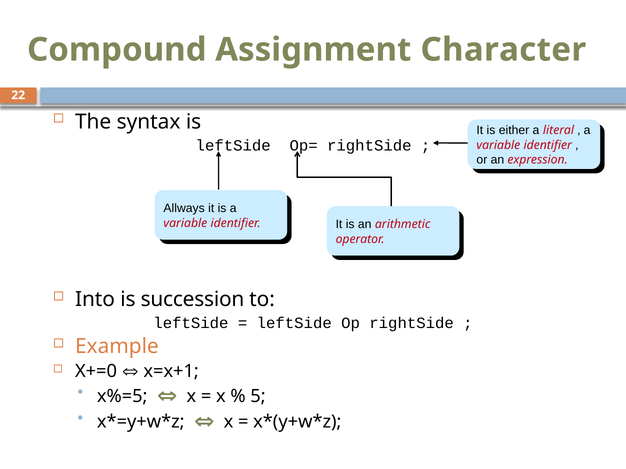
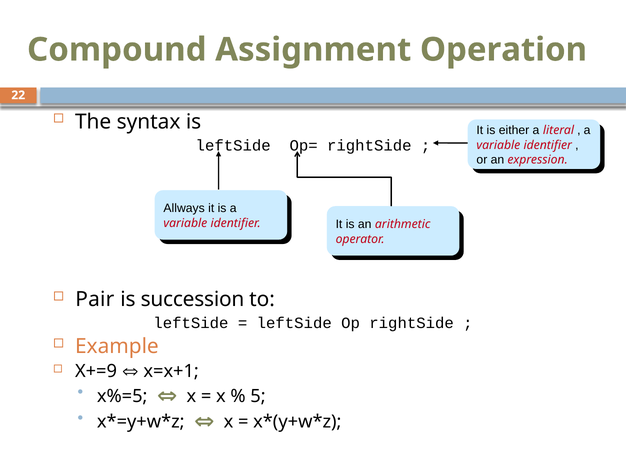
Character: Character -> Operation
Into: Into -> Pair
X+=0: X+=0 -> X+=9
